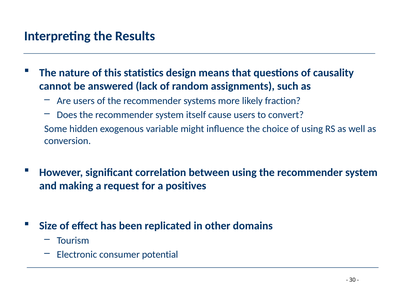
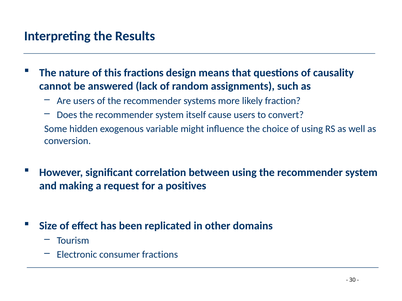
this statistics: statistics -> fractions
consumer potential: potential -> fractions
